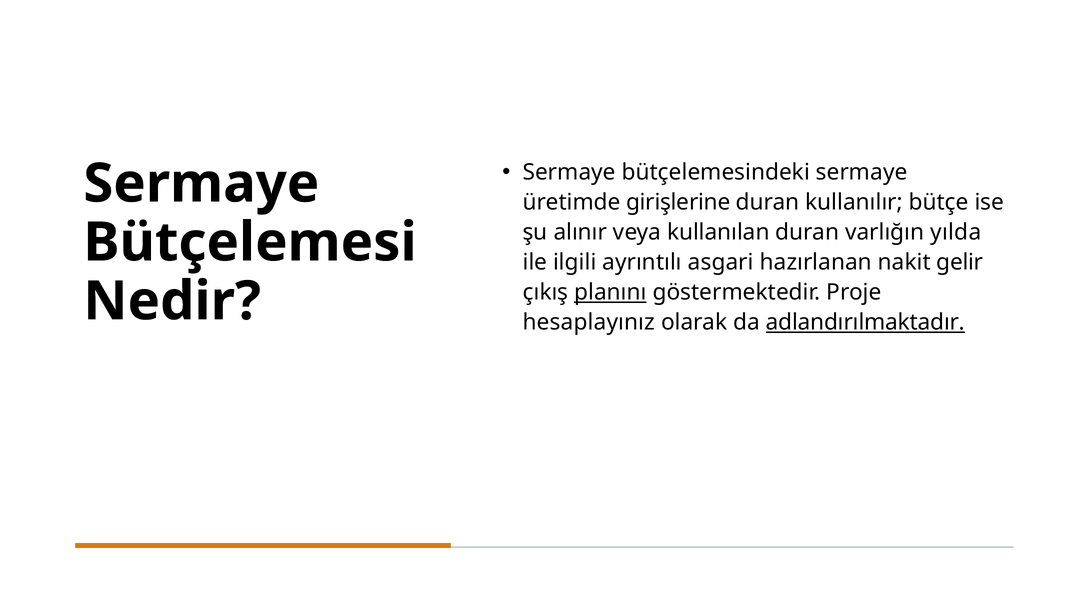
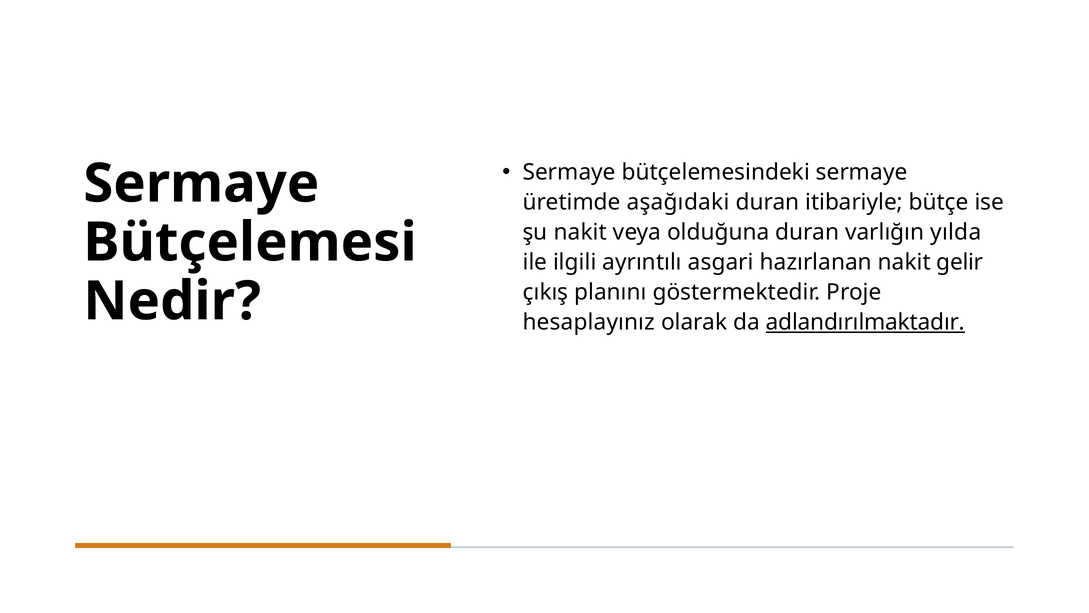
girişlerine: girişlerine -> aşağıdaki
kullanılır: kullanılır -> itibariyle
şu alınır: alınır -> nakit
kullanılan: kullanılan -> olduğuna
planını underline: present -> none
